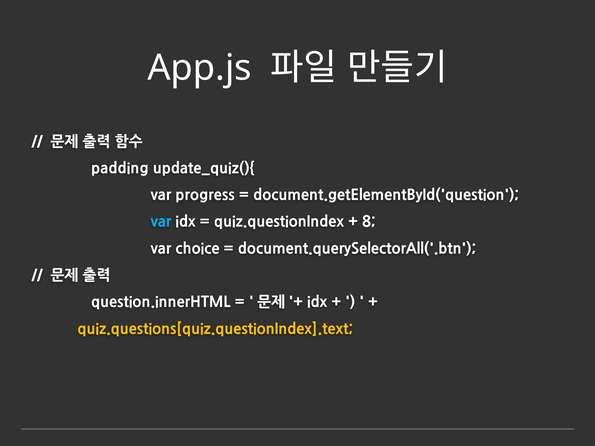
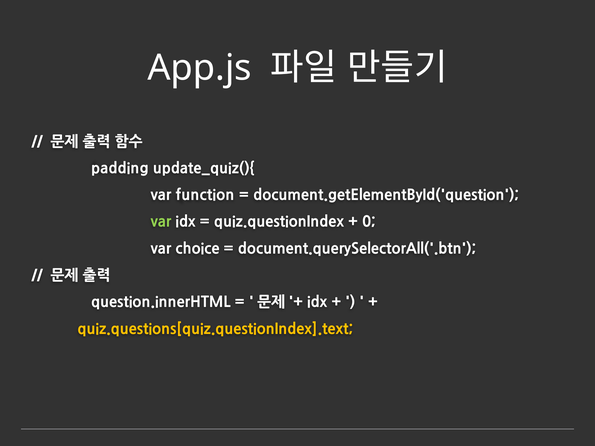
progress: progress -> function
var at (161, 222) colour: light blue -> light green
8: 8 -> 0
